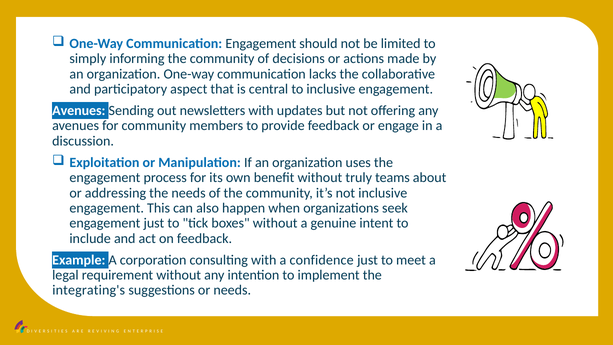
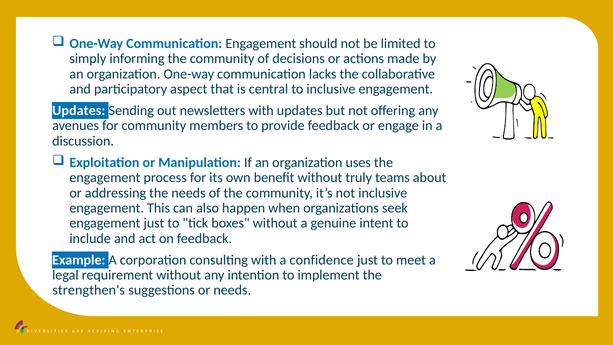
Avenues at (79, 111): Avenues -> Updates
integrating's: integrating's -> strengthen's
